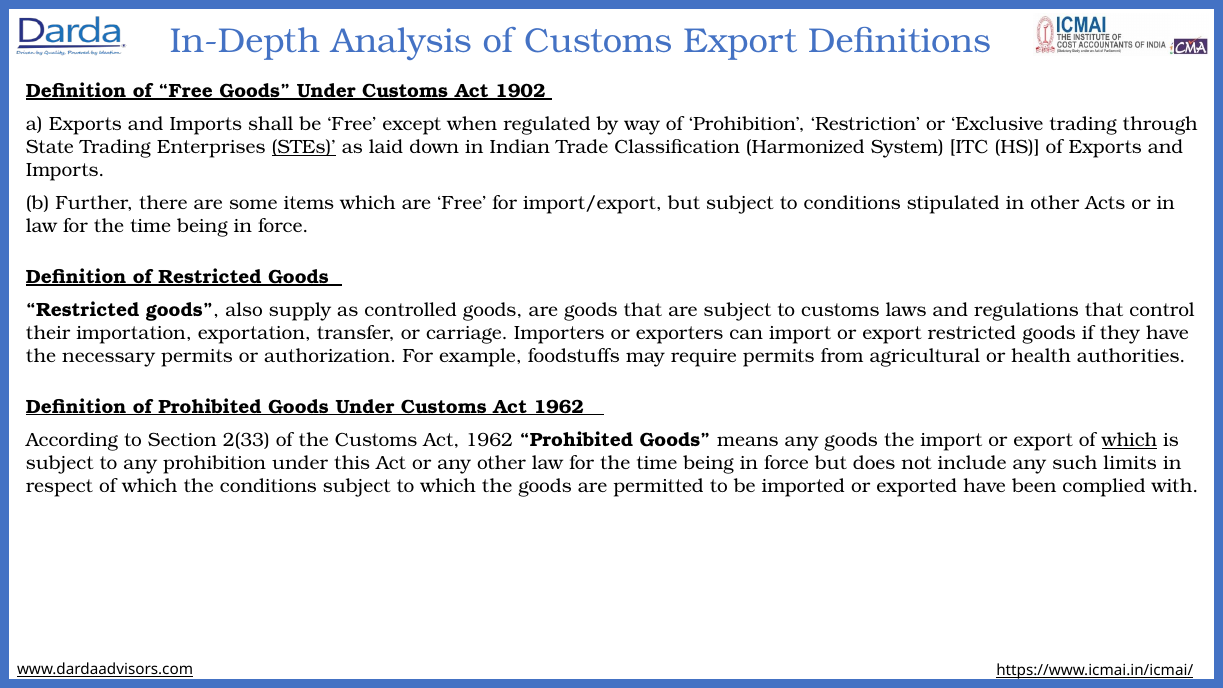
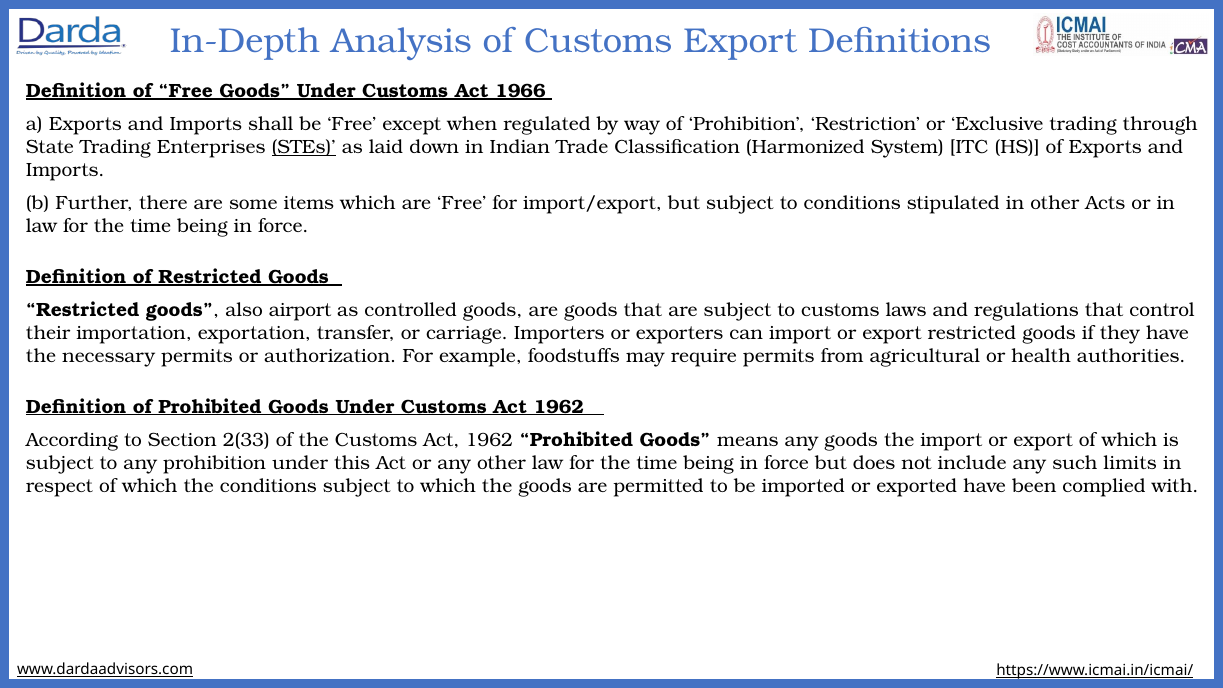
1902: 1902 -> 1966
supply: supply -> airport
which at (1129, 440) underline: present -> none
